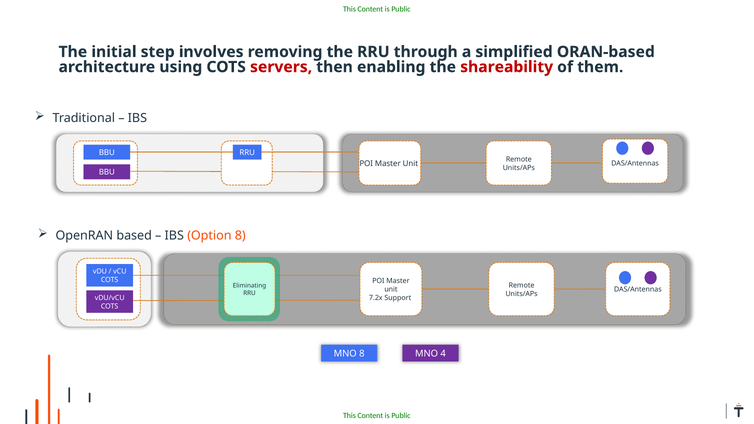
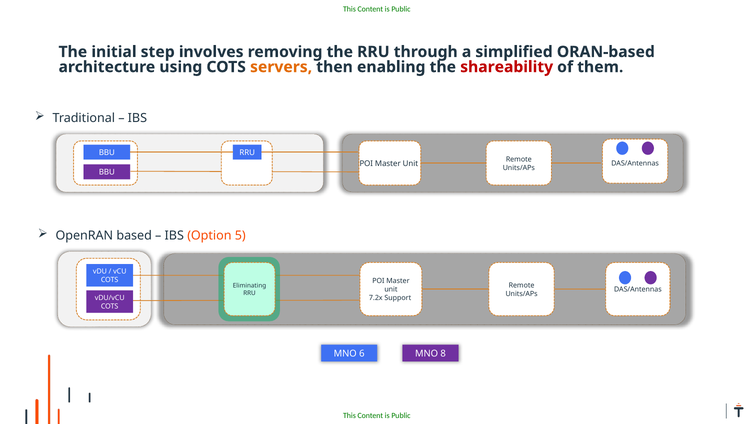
servers colour: red -> orange
Option 8: 8 -> 5
MNO 8: 8 -> 6
4: 4 -> 8
